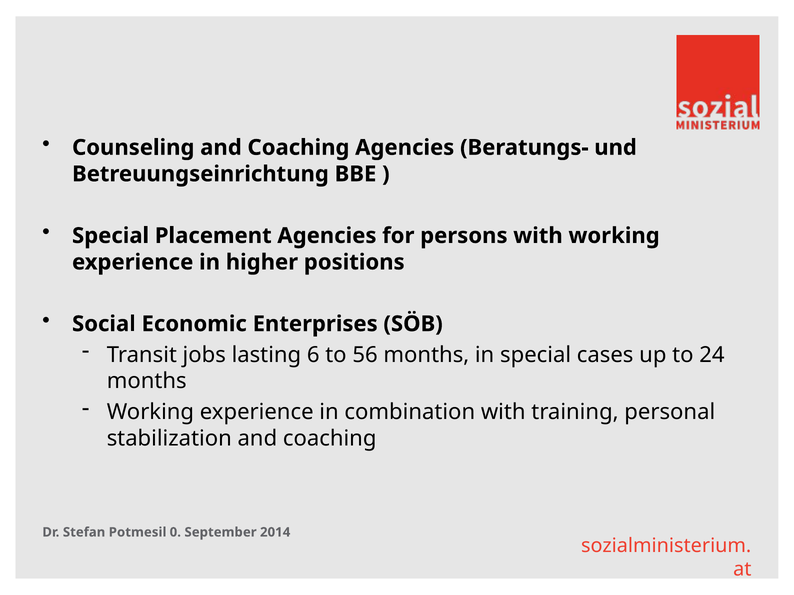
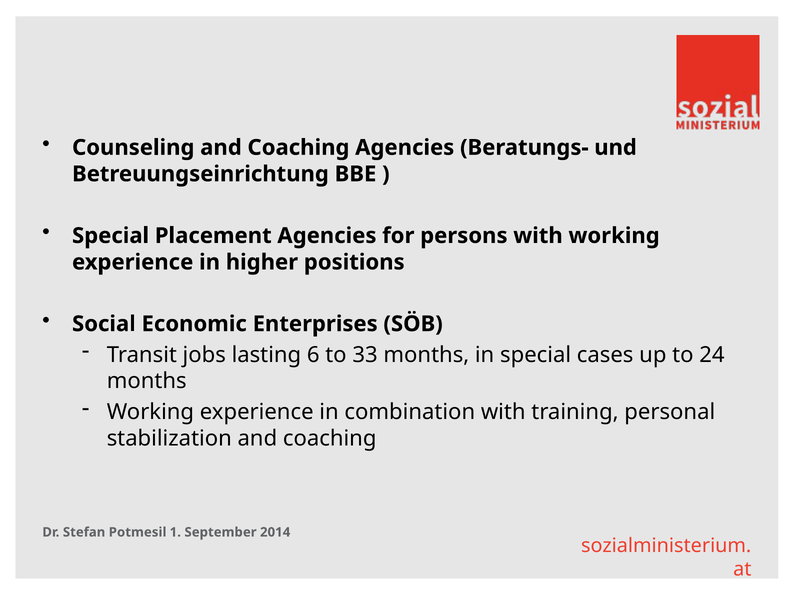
56: 56 -> 33
0: 0 -> 1
